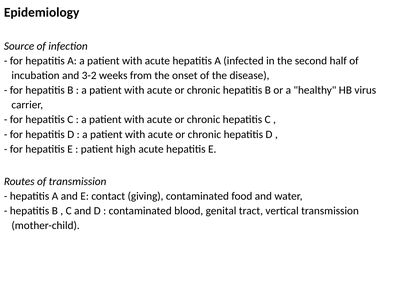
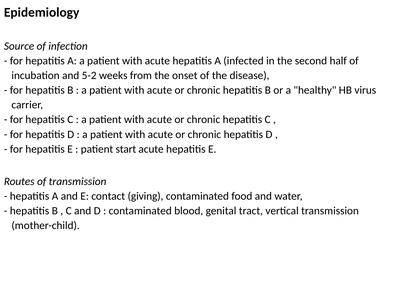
3-2: 3-2 -> 5-2
high: high -> start
